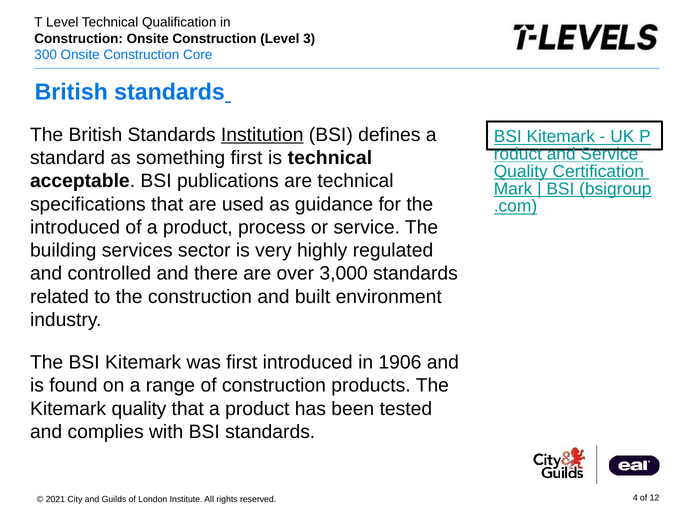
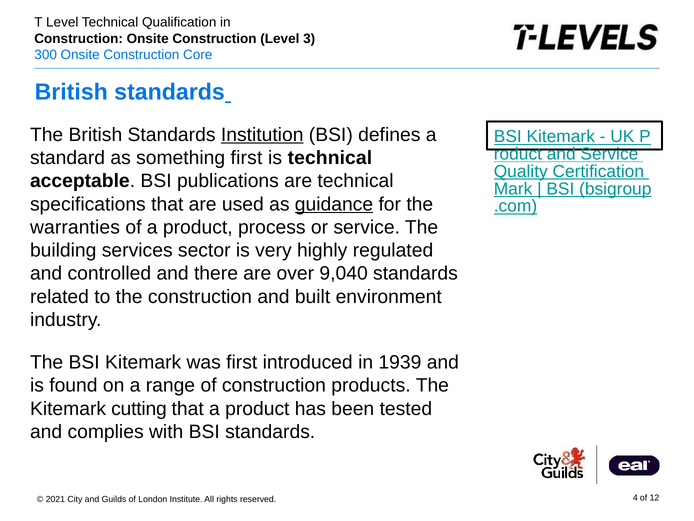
guidance underline: none -> present
introduced at (75, 227): introduced -> warranties
3,000: 3,000 -> 9,040
1906: 1906 -> 1939
Kitemark quality: quality -> cutting
